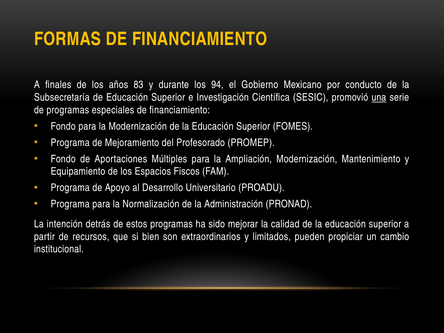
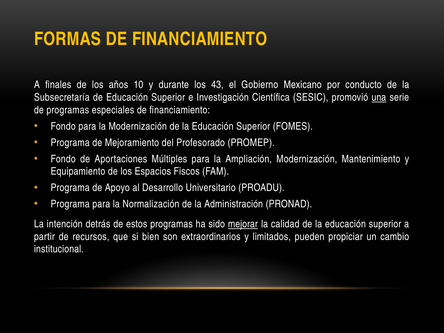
83: 83 -> 10
94: 94 -> 43
mejorar underline: none -> present
